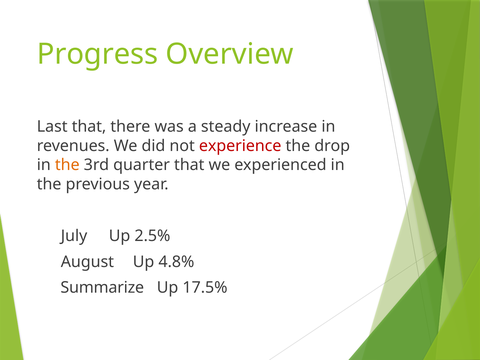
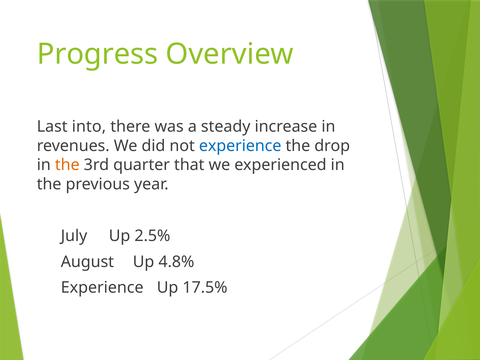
Last that: that -> into
experience at (240, 146) colour: red -> blue
Summarize at (102, 288): Summarize -> Experience
